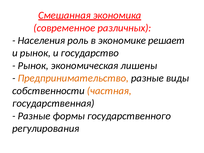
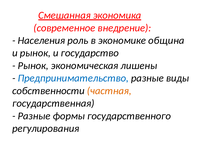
различных: различных -> внедрение
решает: решает -> община
Предпринимательство colour: orange -> blue
